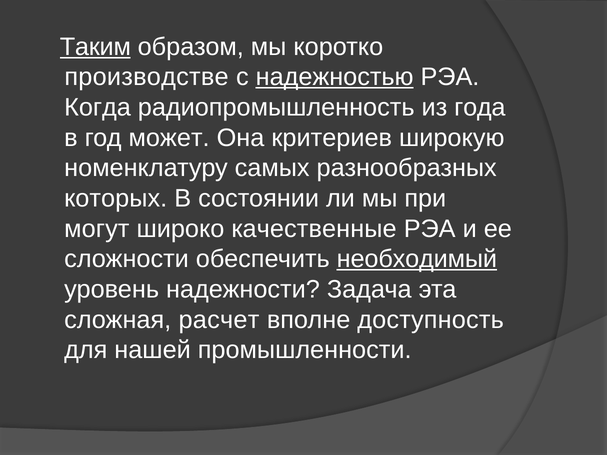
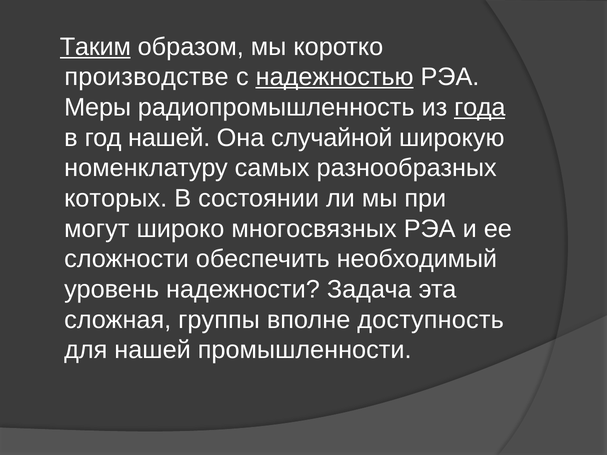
Когда: Когда -> Меры
года underline: none -> present
год может: может -> нашей
критериев: критериев -> случайной
качественные: качественные -> многосвязных
необходимый underline: present -> none
расчет: расчет -> группы
